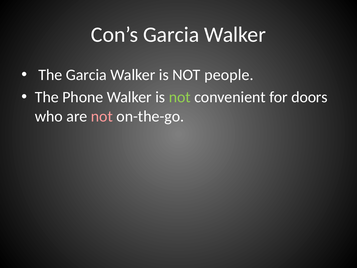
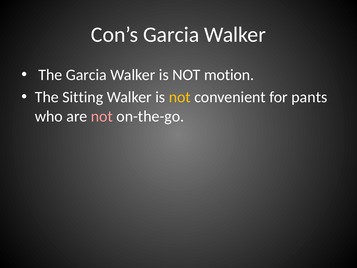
people: people -> motion
Phone: Phone -> Sitting
not at (180, 97) colour: light green -> yellow
doors: doors -> pants
